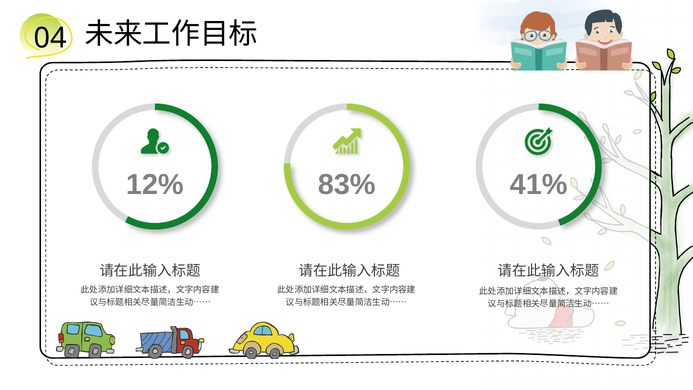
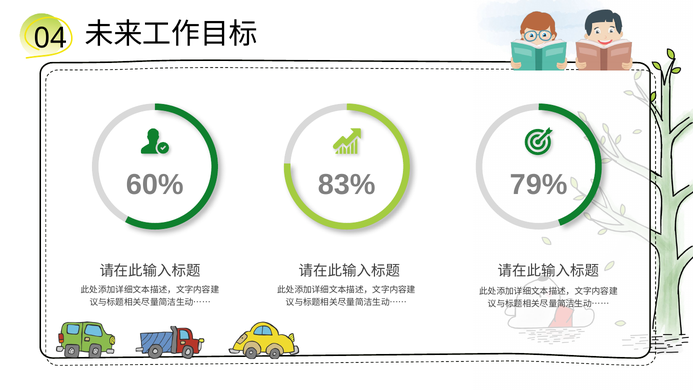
12%: 12% -> 60%
41%: 41% -> 79%
